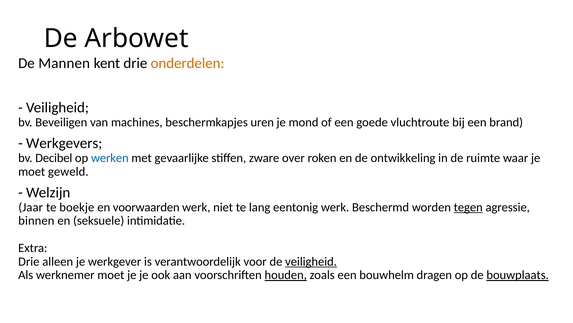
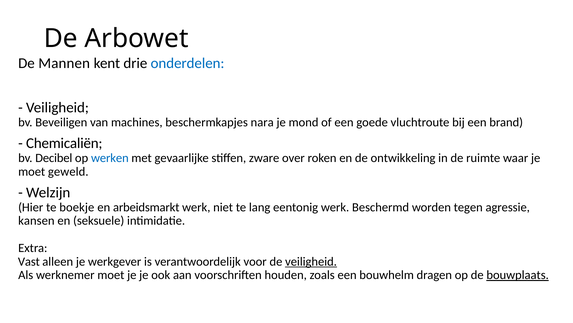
onderdelen colour: orange -> blue
uren: uren -> nara
Werkgevers: Werkgevers -> Chemicaliën
Jaar: Jaar -> Hier
voorwaarden: voorwaarden -> arbeidsmarkt
tegen underline: present -> none
binnen: binnen -> kansen
Drie at (29, 261): Drie -> Vast
houden underline: present -> none
